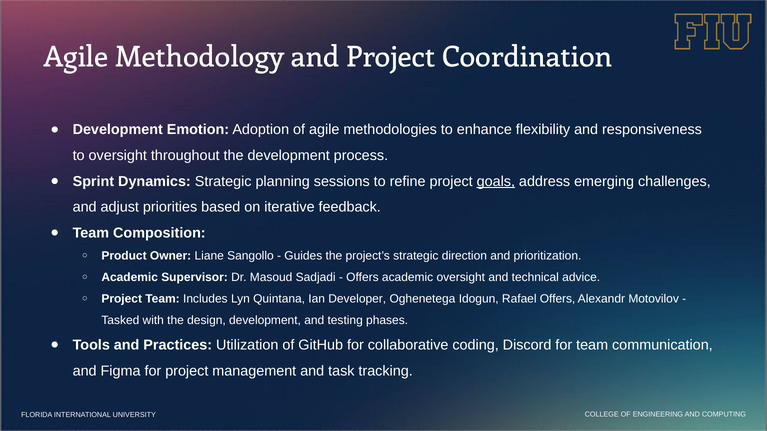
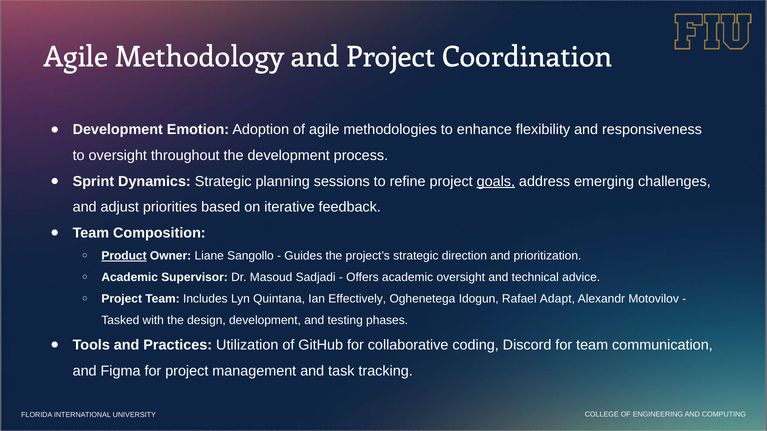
Product underline: none -> present
Developer: Developer -> Effectively
Rafael Offers: Offers -> Adapt
